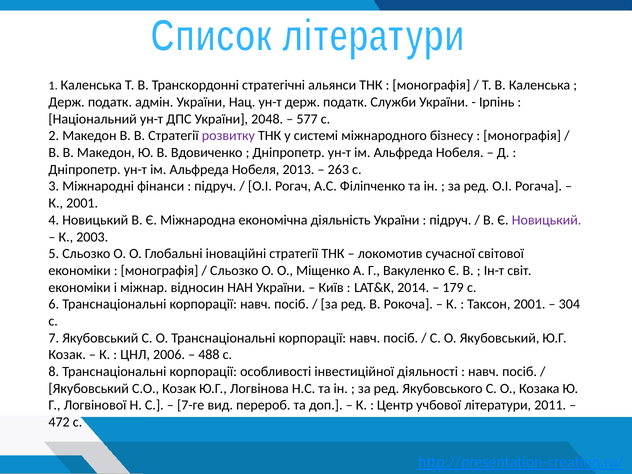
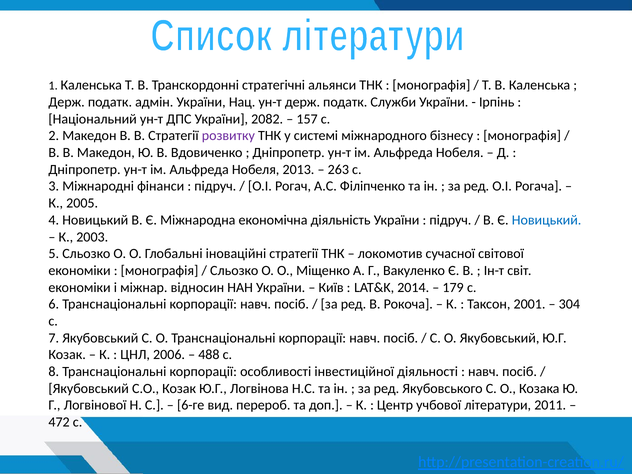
2048: 2048 -> 2082
577: 577 -> 157
К 2001: 2001 -> 2005
Новицький at (547, 220) colour: purple -> blue
7-ге: 7-ге -> 6-ге
